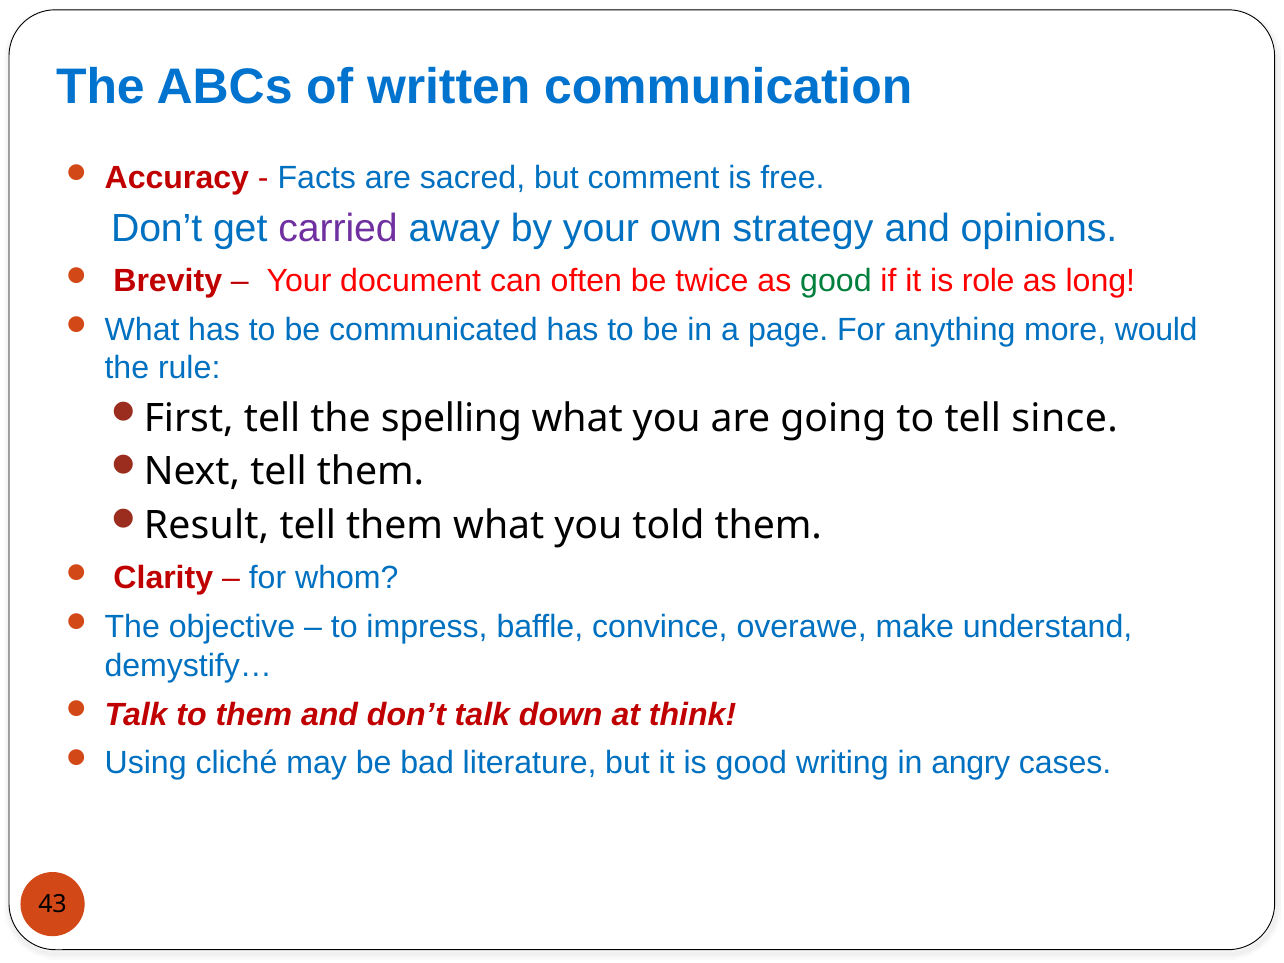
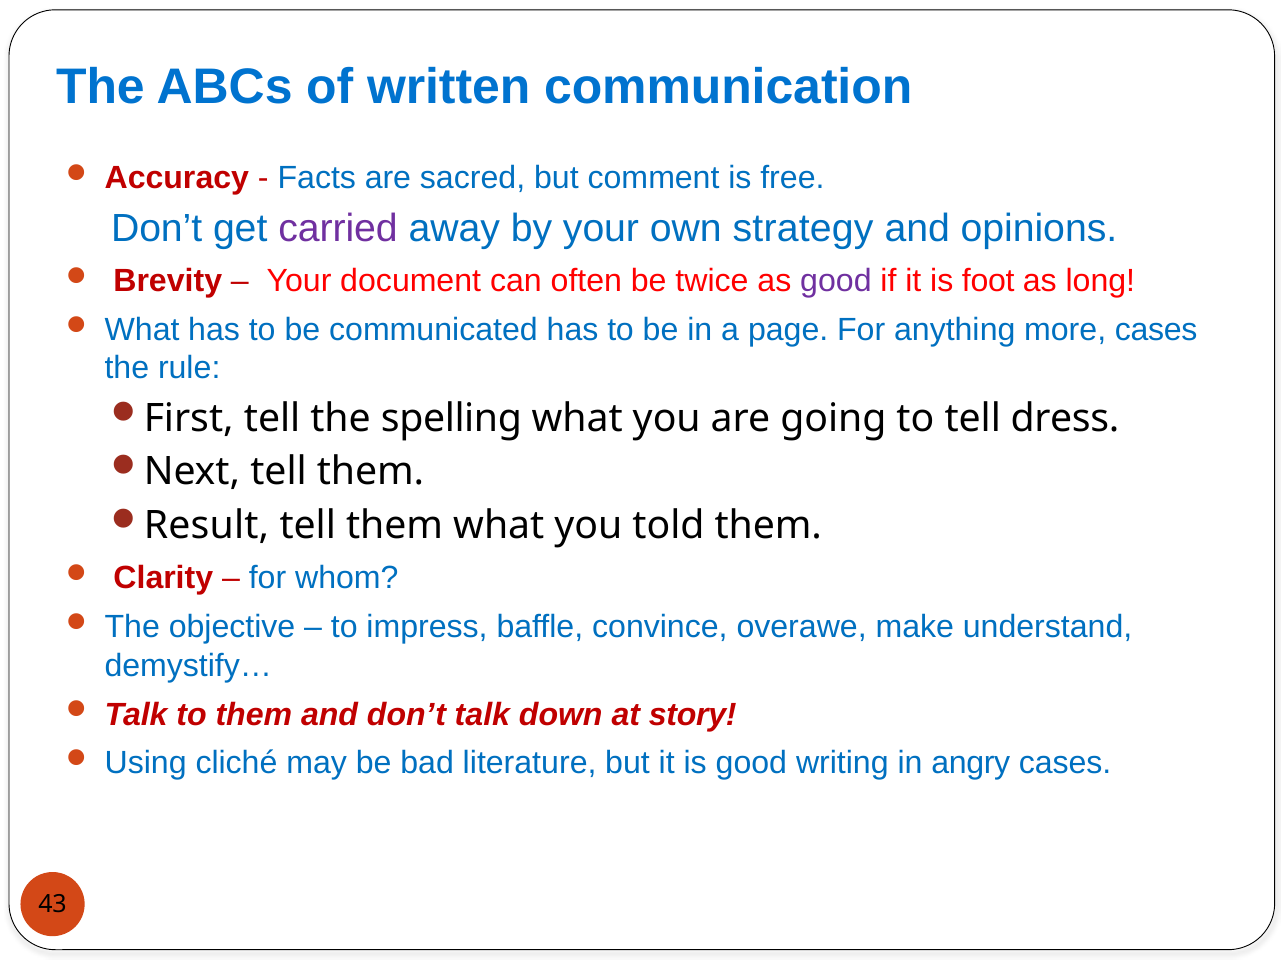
good at (836, 281) colour: green -> purple
role: role -> foot
more would: would -> cases
since: since -> dress
think: think -> story
